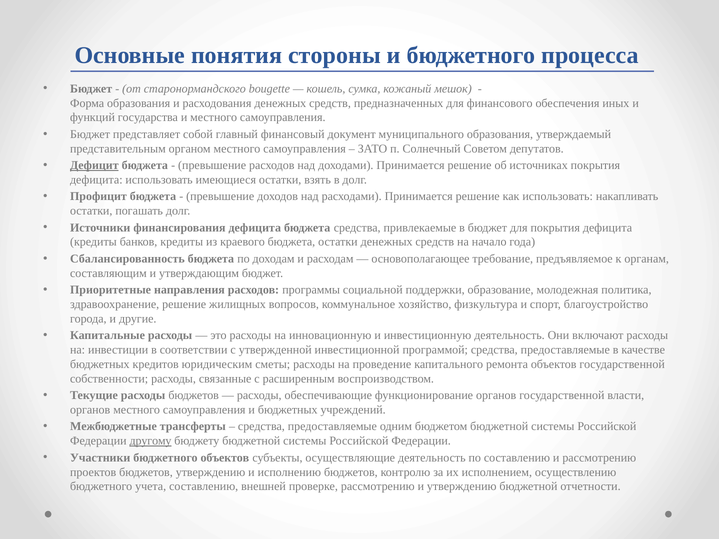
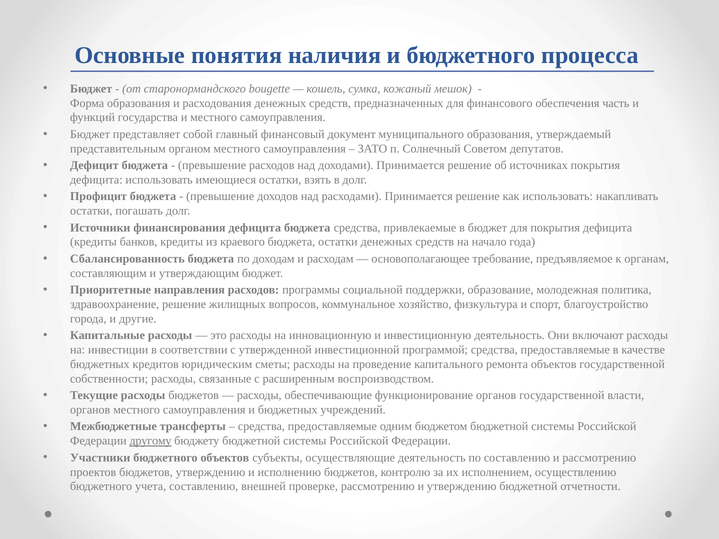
стороны: стороны -> наличия
иных: иных -> часть
Дефицит underline: present -> none
